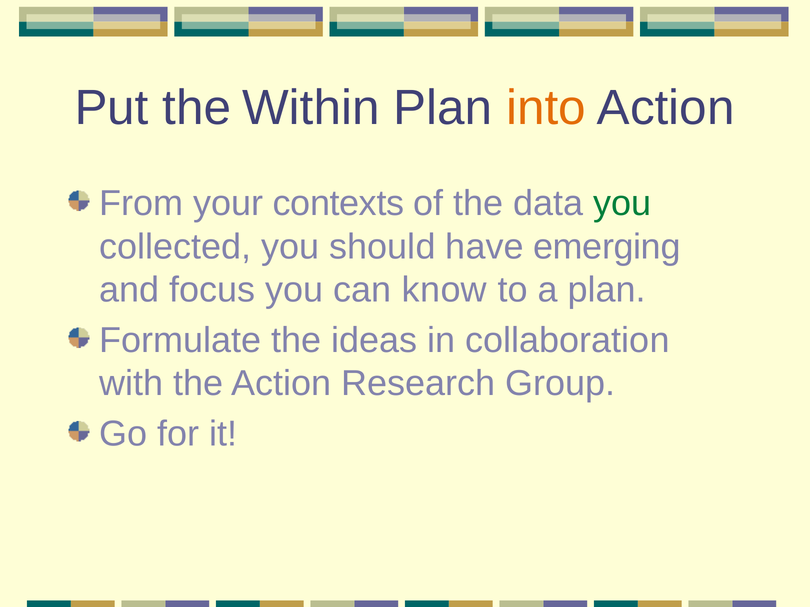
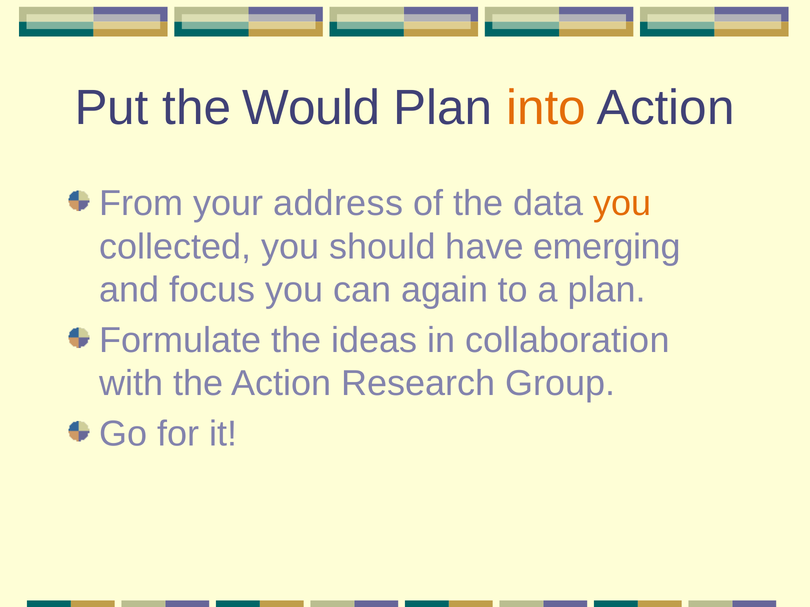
Within: Within -> Would
contexts: contexts -> address
you at (622, 204) colour: green -> orange
know: know -> again
